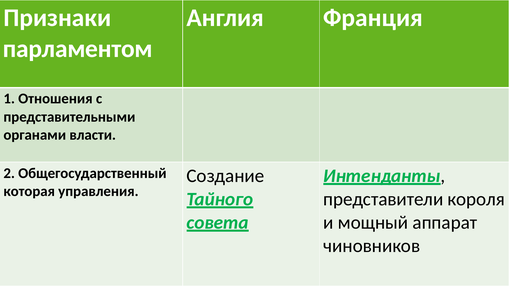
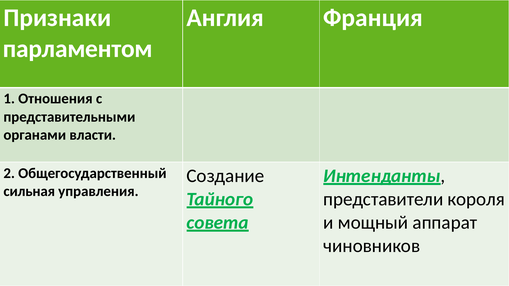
которая: которая -> сильная
